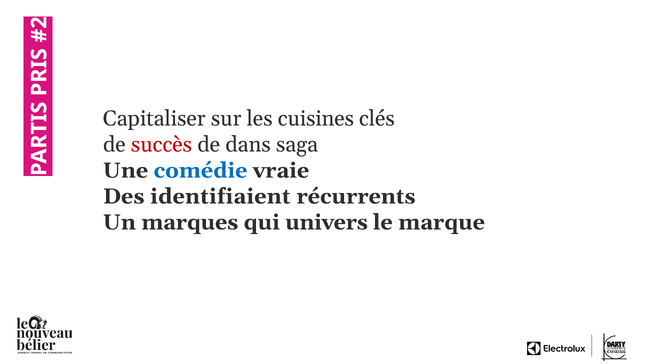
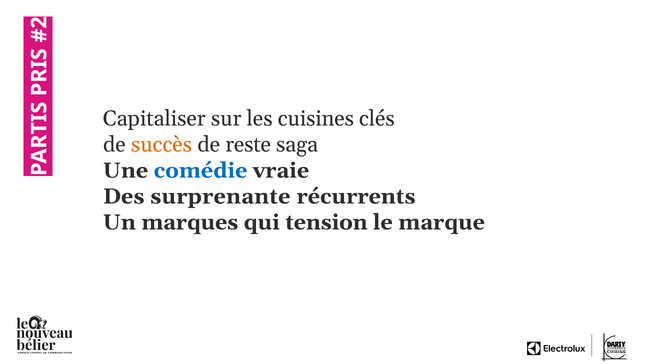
succès colour: red -> orange
dans: dans -> reste
identifiaient: identifiaient -> surprenante
univers: univers -> tension
